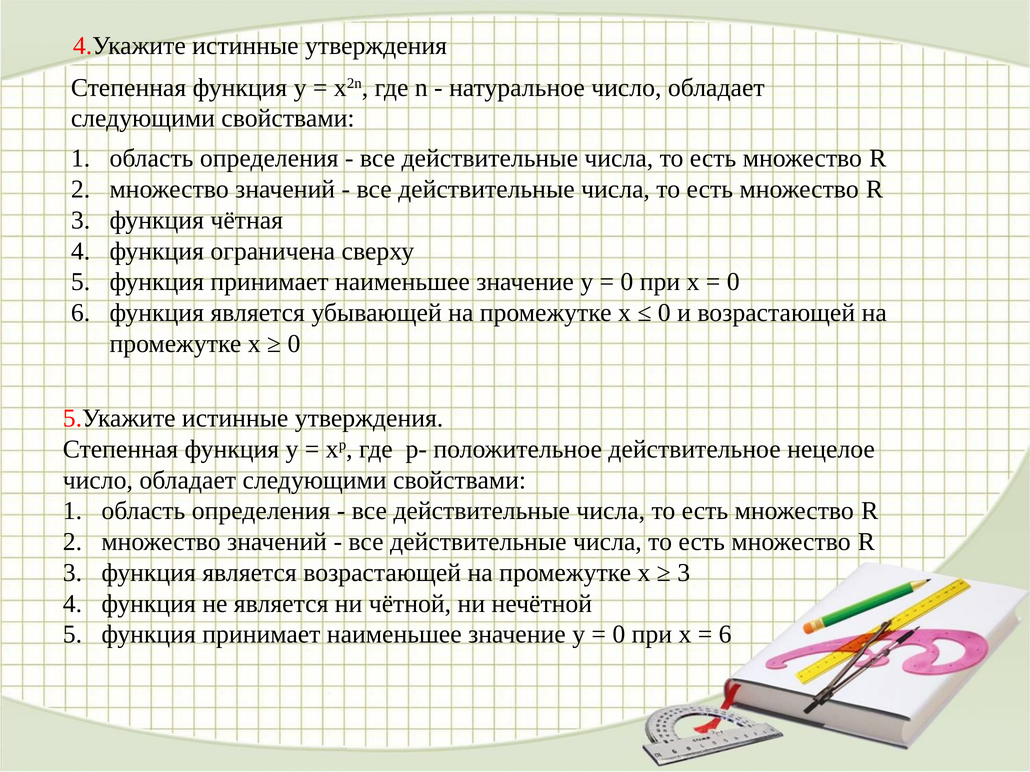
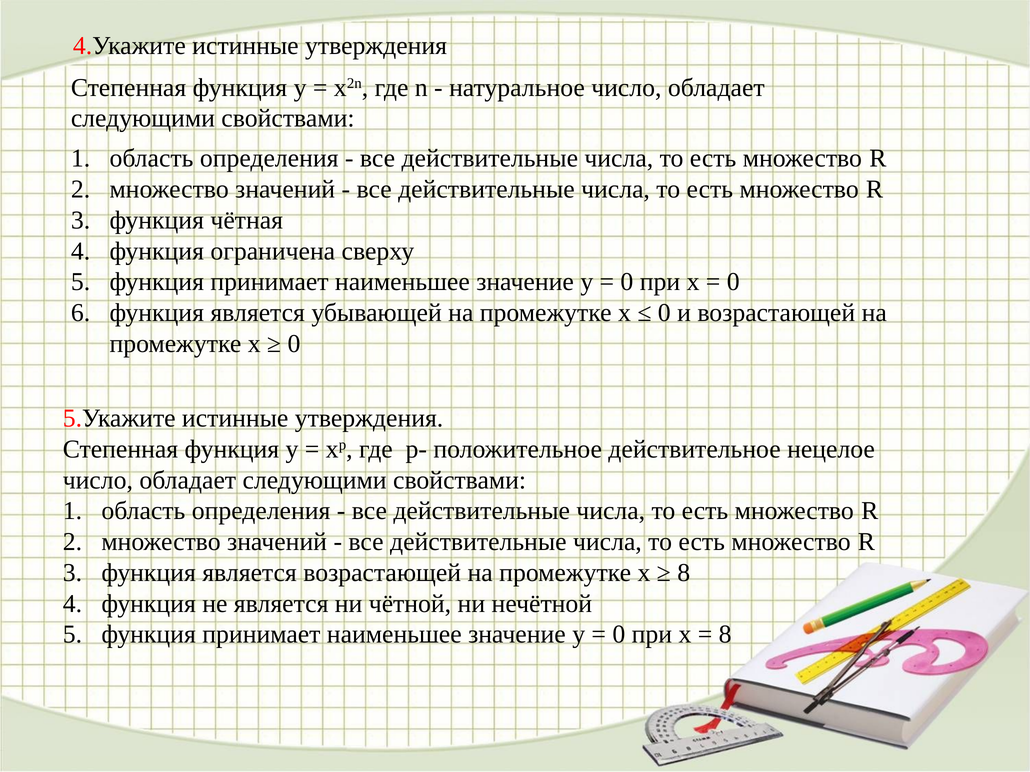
3 at (684, 573): 3 -> 8
6 at (725, 635): 6 -> 8
